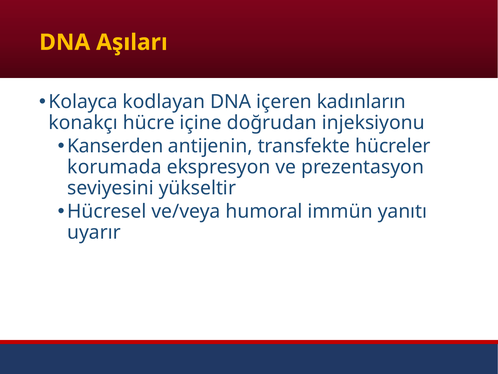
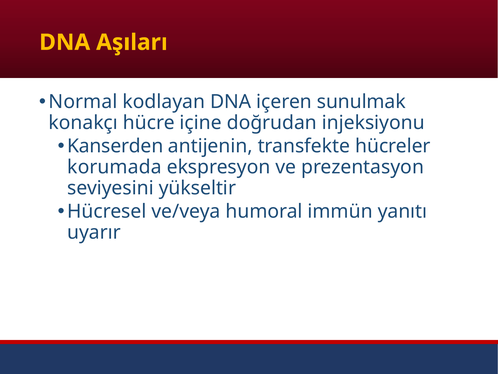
Kolayca: Kolayca -> Normal
kadınların: kadınların -> sunulmak
